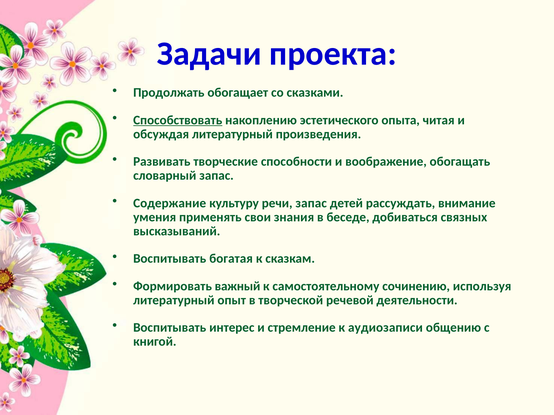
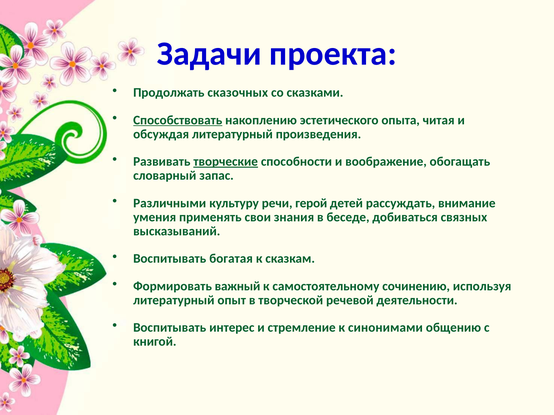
обогащает: обогащает -> сказочных
творческие underline: none -> present
Содержание: Содержание -> Различными
речи запас: запас -> герой
аудиозаписи: аудиозаписи -> синонимами
